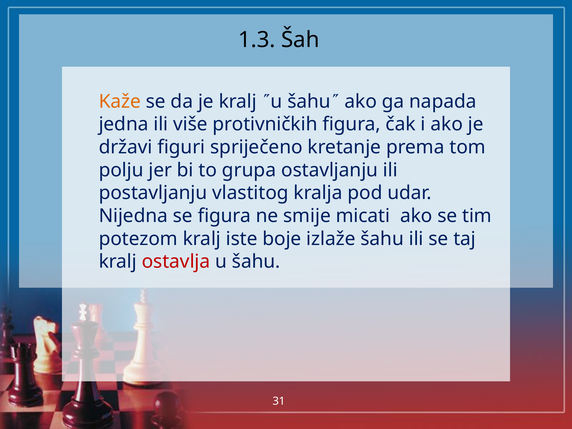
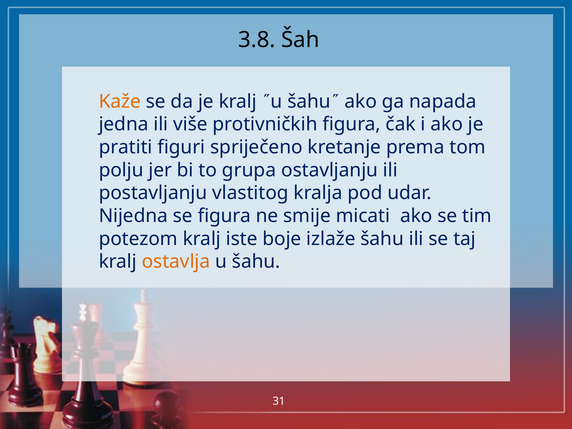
1.3: 1.3 -> 3.8
državi: državi -> pratiti
ostavlja colour: red -> orange
